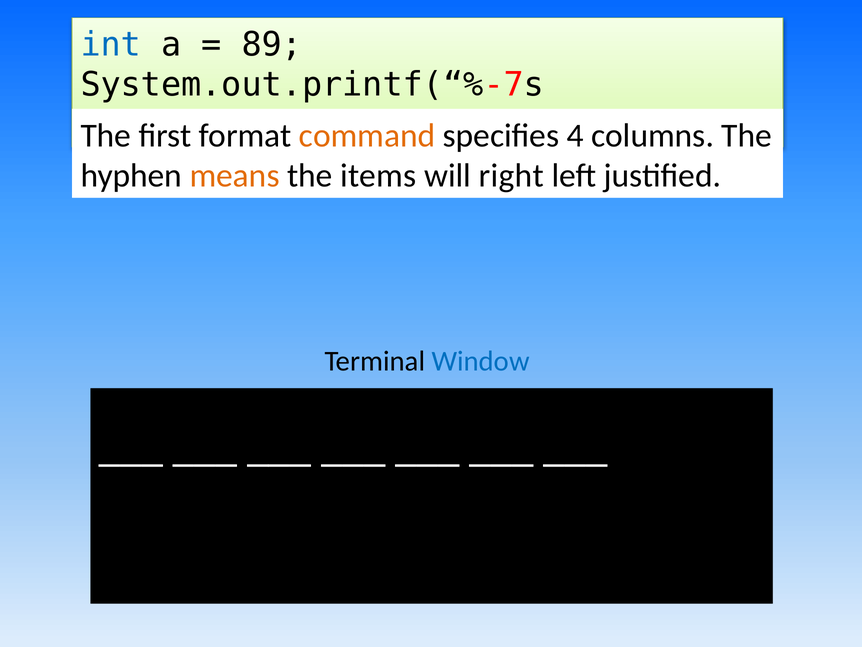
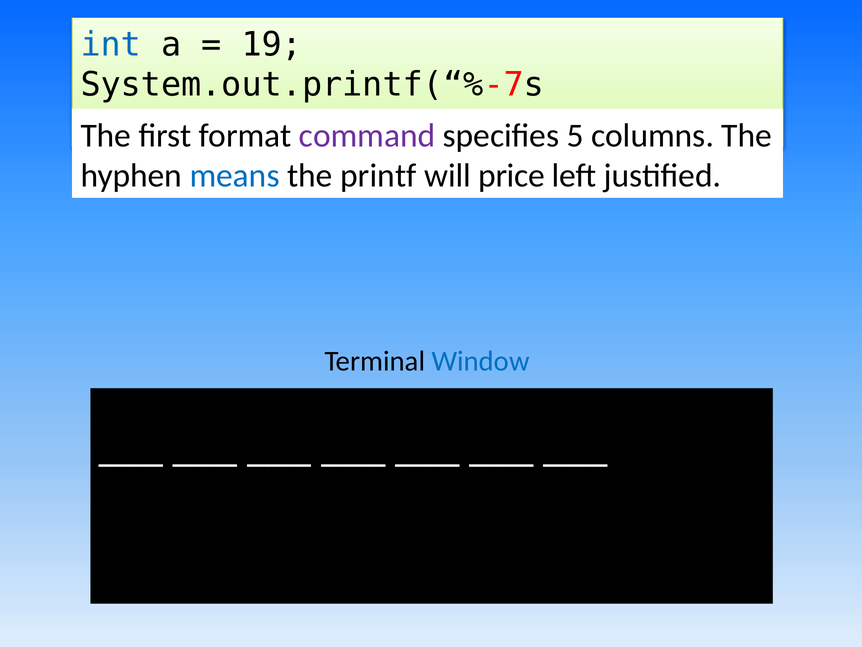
89: 89 -> 19
command colour: orange -> purple
4: 4 -> 5
means colour: orange -> blue
items: items -> printf
right: right -> price
